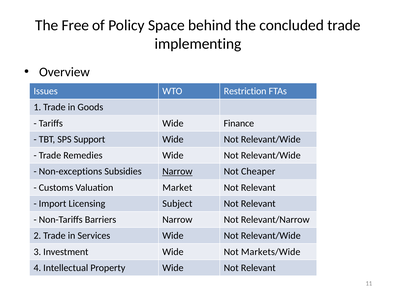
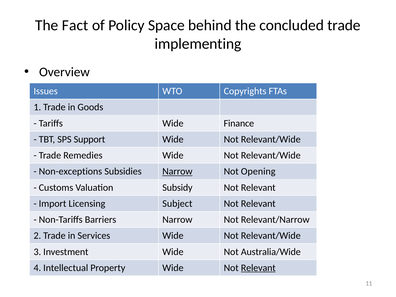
Free: Free -> Fact
Restriction: Restriction -> Copyrights
Cheaper: Cheaper -> Opening
Market: Market -> Subsidy
Markets/Wide: Markets/Wide -> Australia/Wide
Relevant at (258, 268) underline: none -> present
